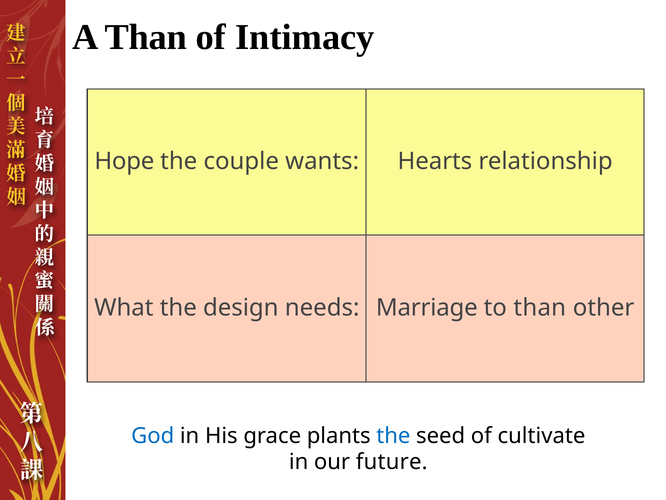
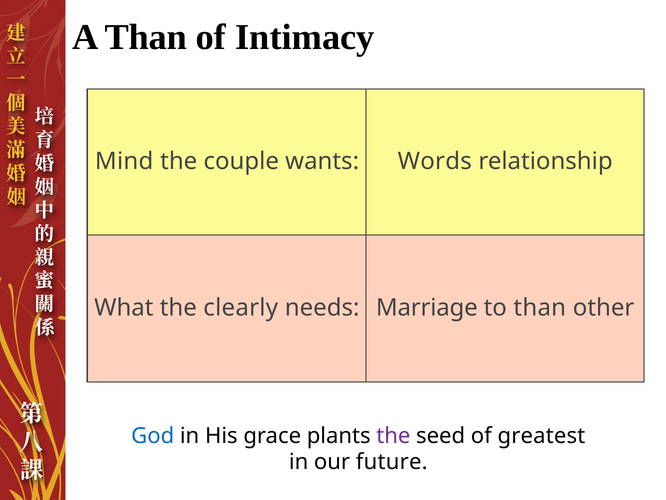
Hope: Hope -> Mind
Hearts: Hearts -> Words
design: design -> clearly
the at (393, 435) colour: blue -> purple
cultivate: cultivate -> greatest
